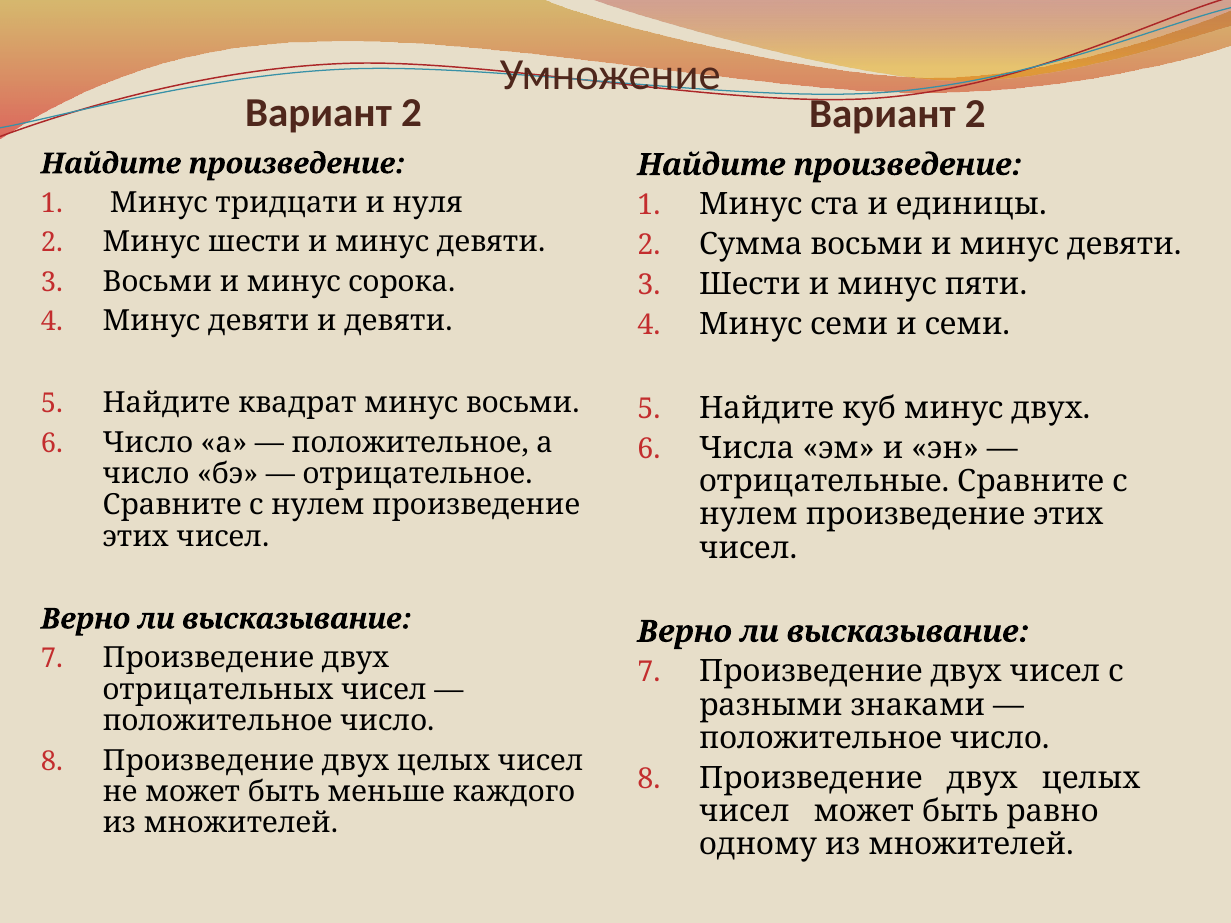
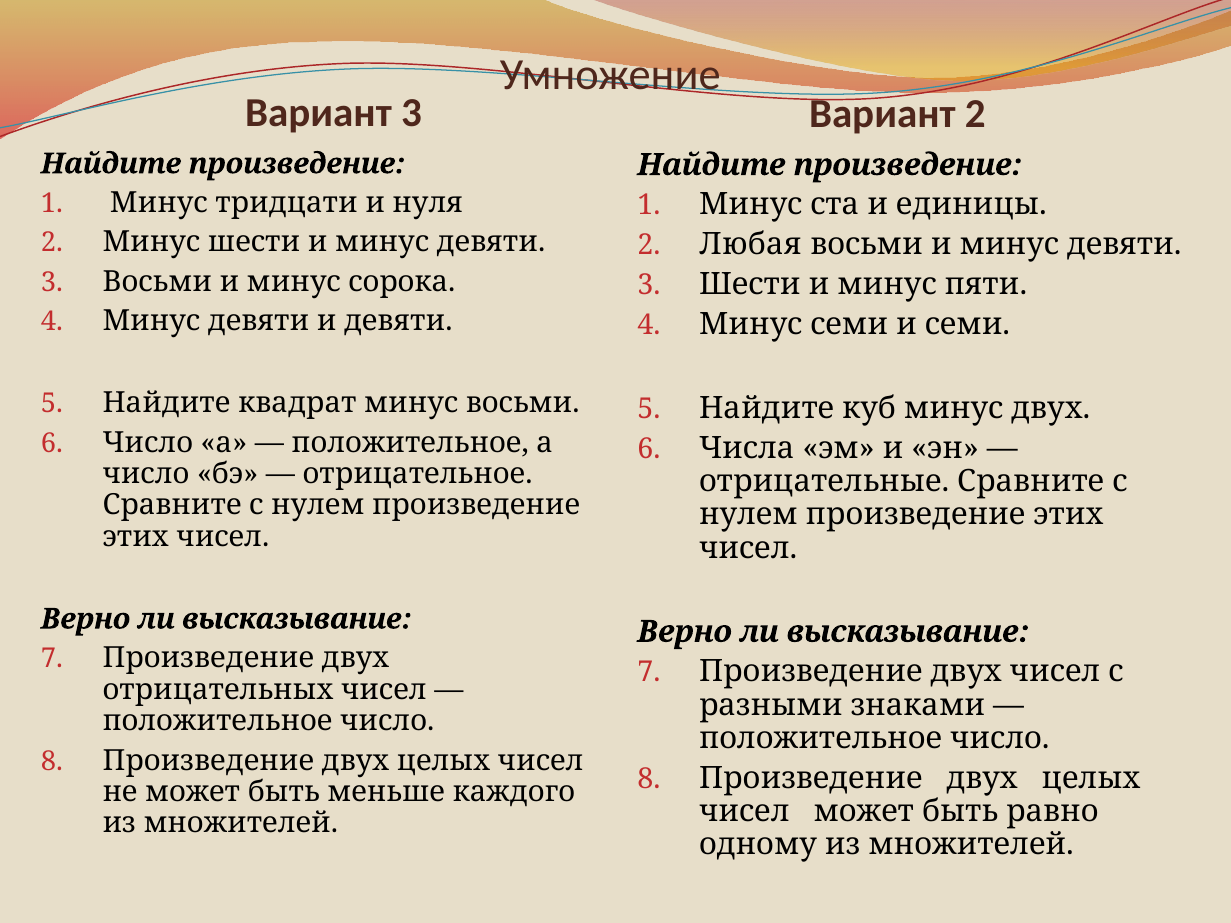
2 at (411, 113): 2 -> 3
Сумма: Сумма -> Любая
